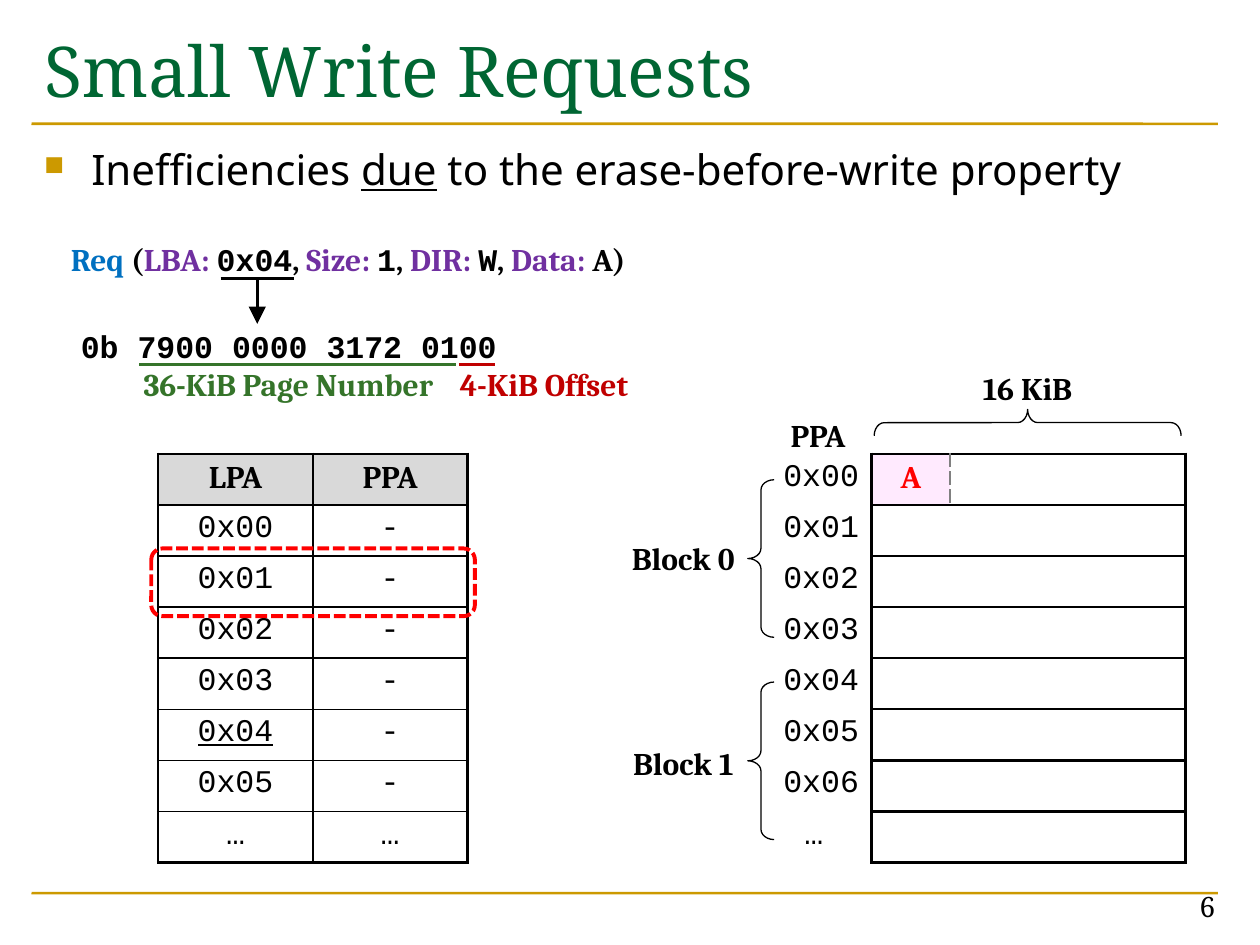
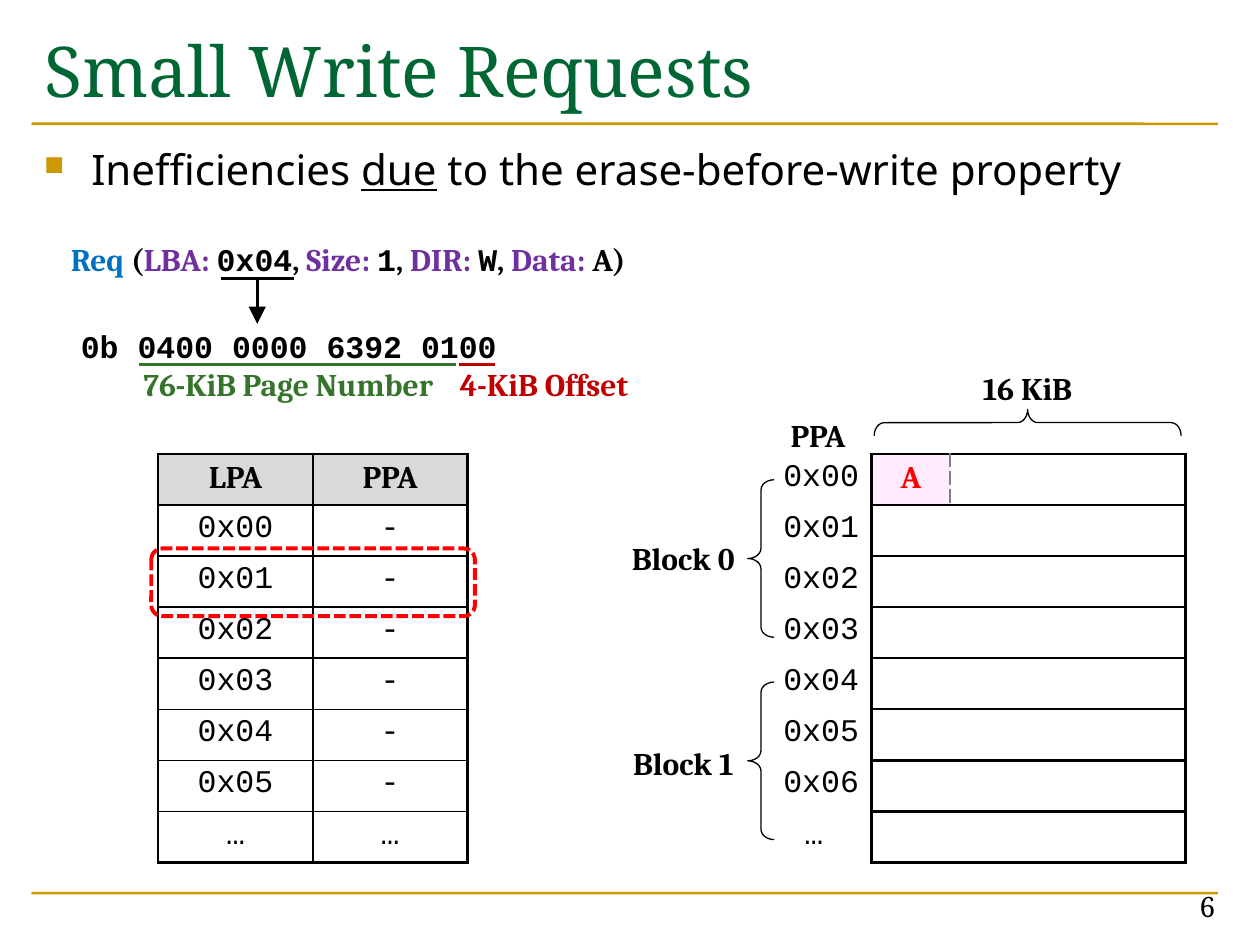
7900: 7900 -> 0400
3172: 3172 -> 6392
36-KiB: 36-KiB -> 76-KiB
0x04 at (235, 731) underline: present -> none
